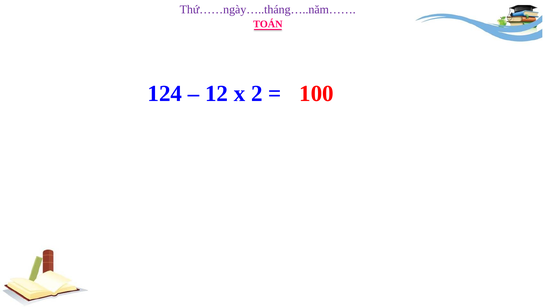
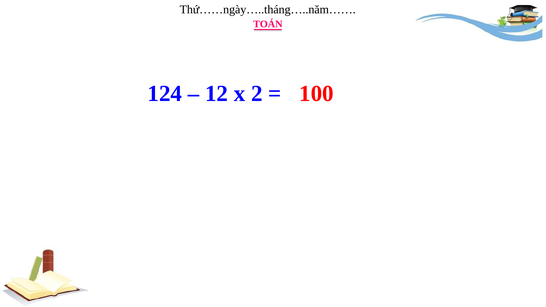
Thứ……ngày…..tháng…..năm…… colour: purple -> black
